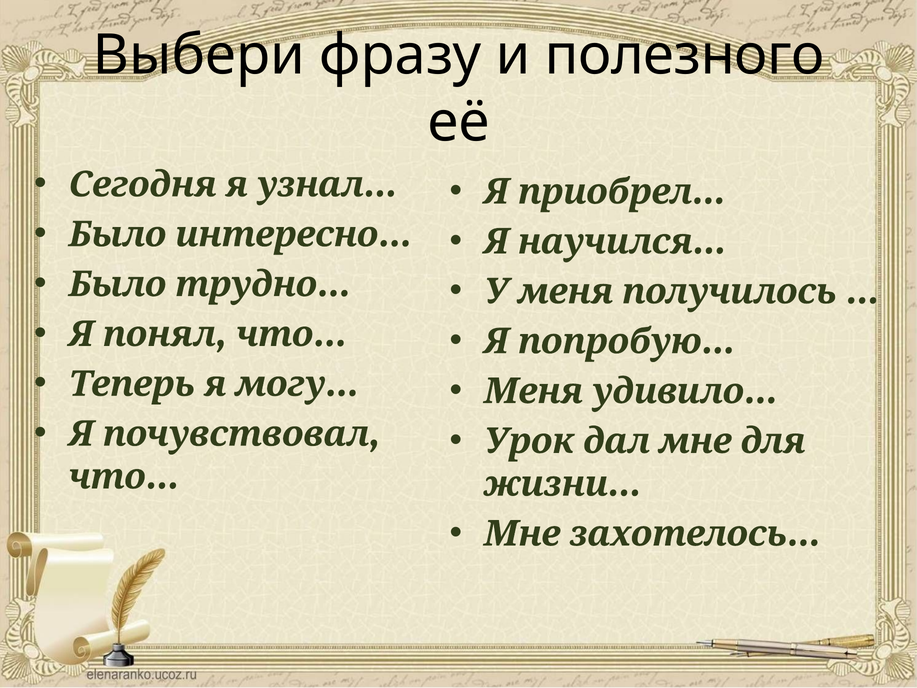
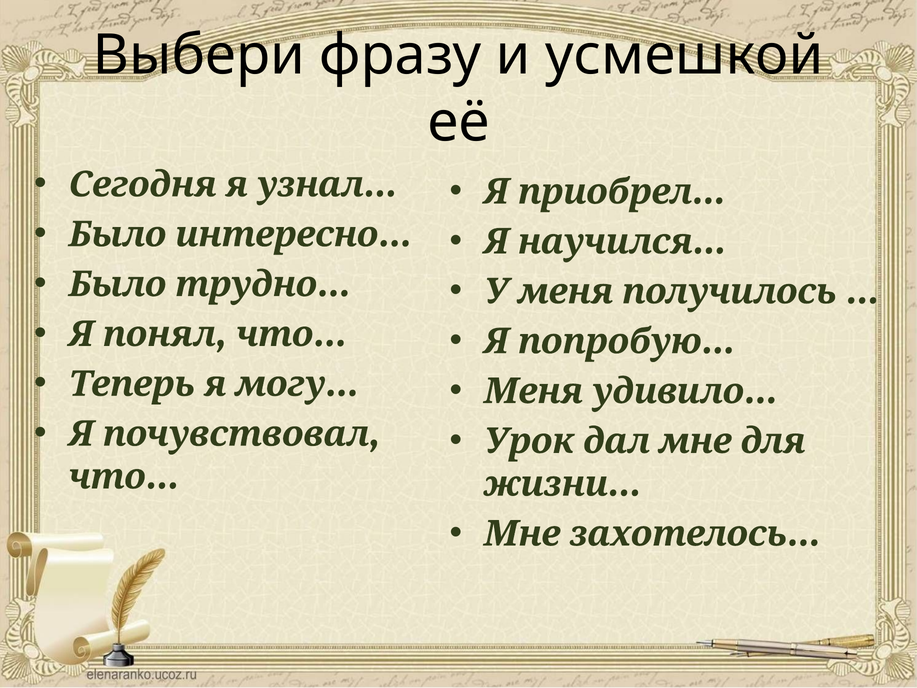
полезного: полезного -> усмешкой
